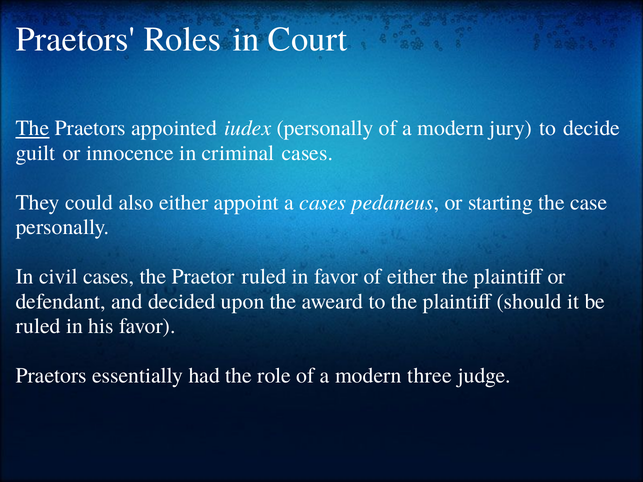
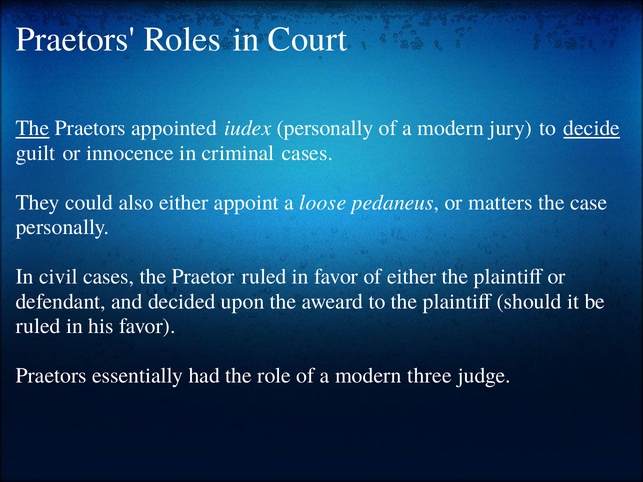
decide underline: none -> present
a cases: cases -> loose
starting: starting -> matters
